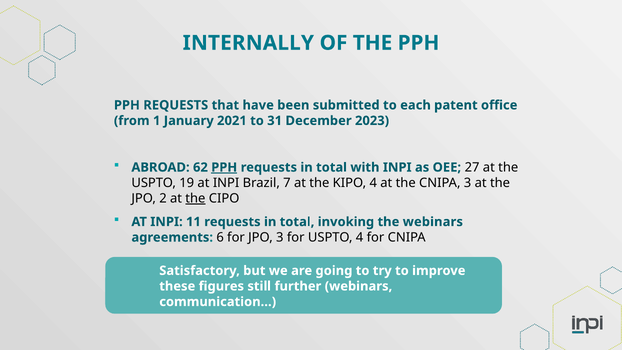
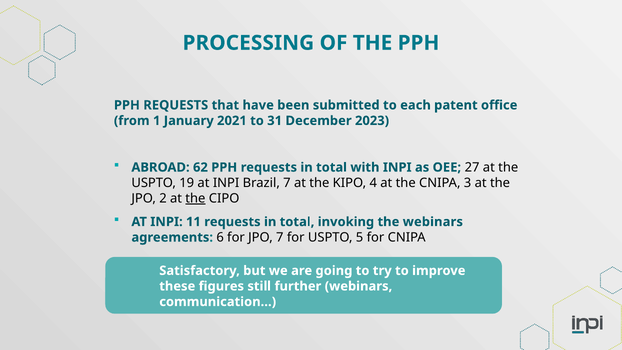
INTERNALLY: INTERNALLY -> PROCESSING
PPH at (224, 167) underline: present -> none
JPO 3: 3 -> 7
USPTO 4: 4 -> 5
